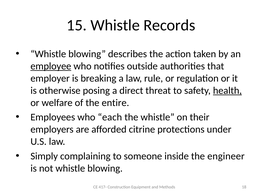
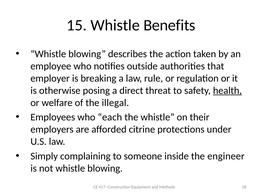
Records: Records -> Benefits
employee underline: present -> none
entire: entire -> illegal
